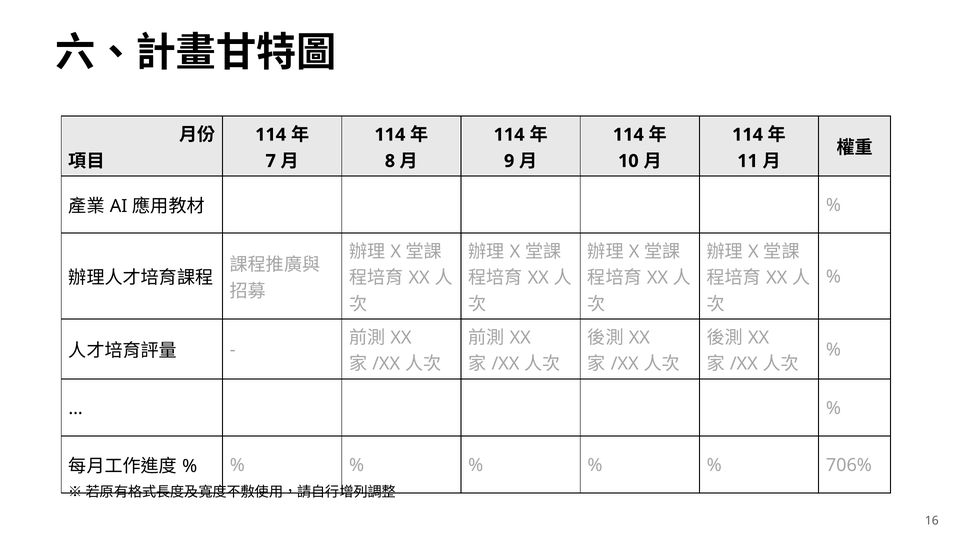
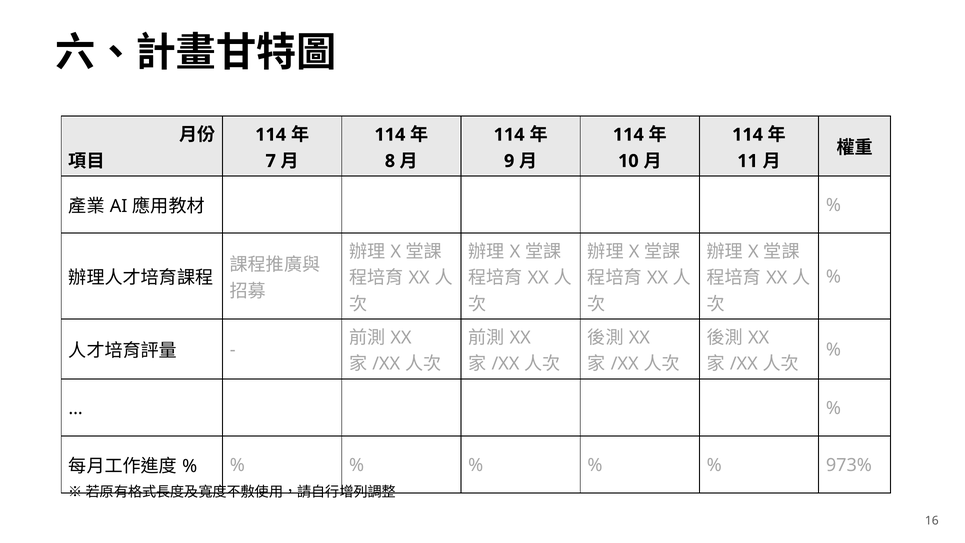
706%: 706% -> 973%
